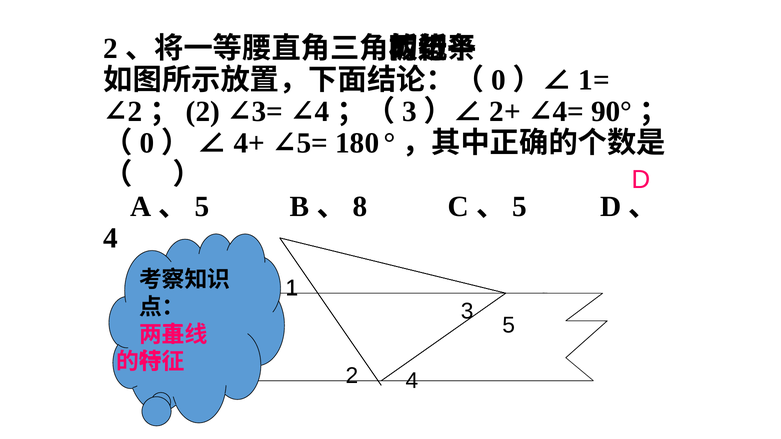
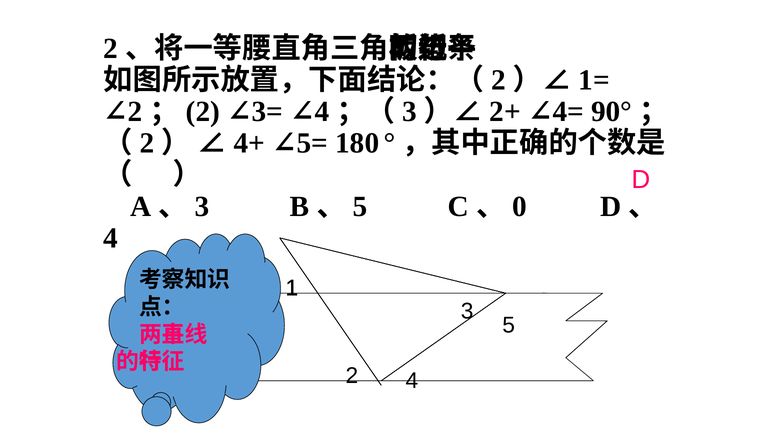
0 at (499, 80): 0 -> 2
0 at (147, 143): 0 -> 2
5 at (202, 207): 5 -> 3
8 at (360, 207): 8 -> 5
5 at (520, 207): 5 -> 0
